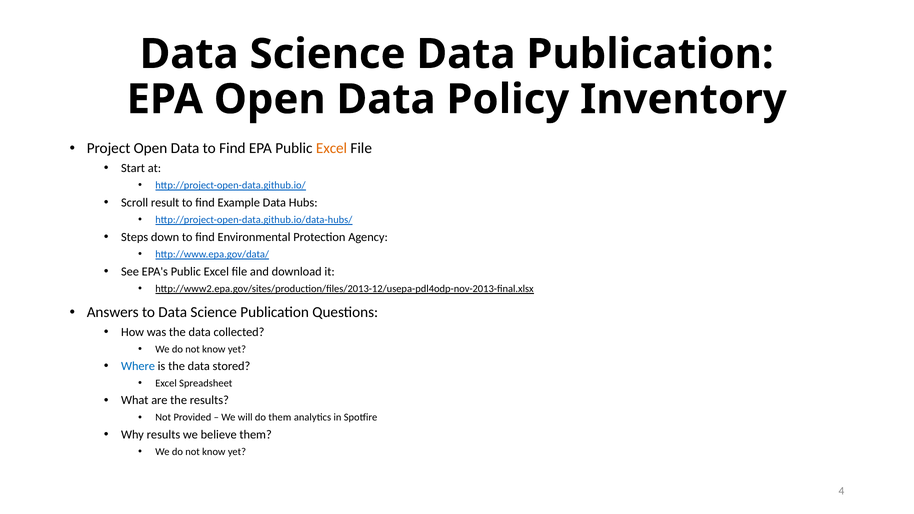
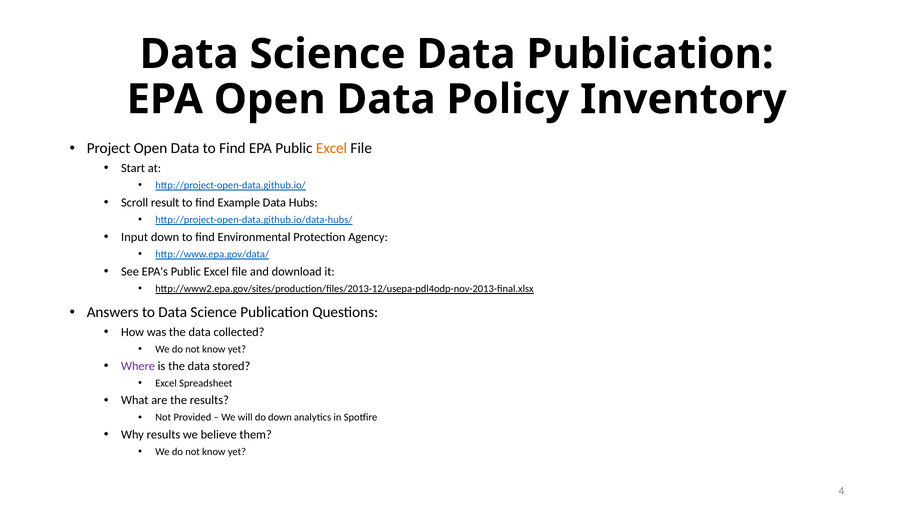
Steps: Steps -> Input
Where colour: blue -> purple
do them: them -> down
